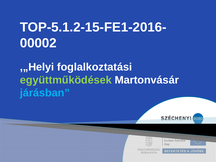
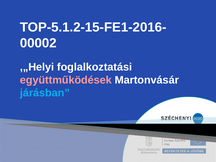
együttműködések colour: light green -> pink
